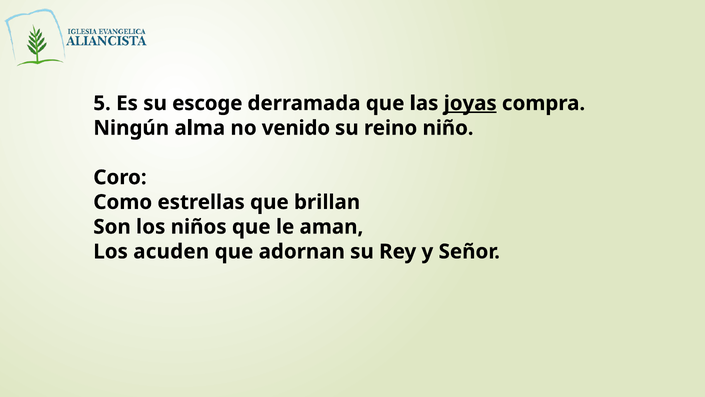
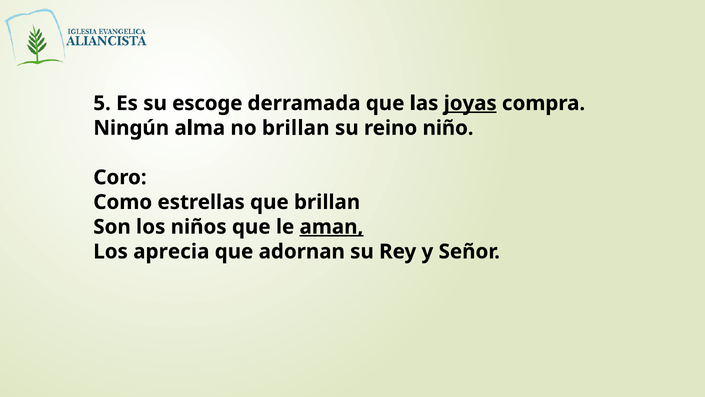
no venido: venido -> brillan
aman underline: none -> present
acuden: acuden -> aprecia
